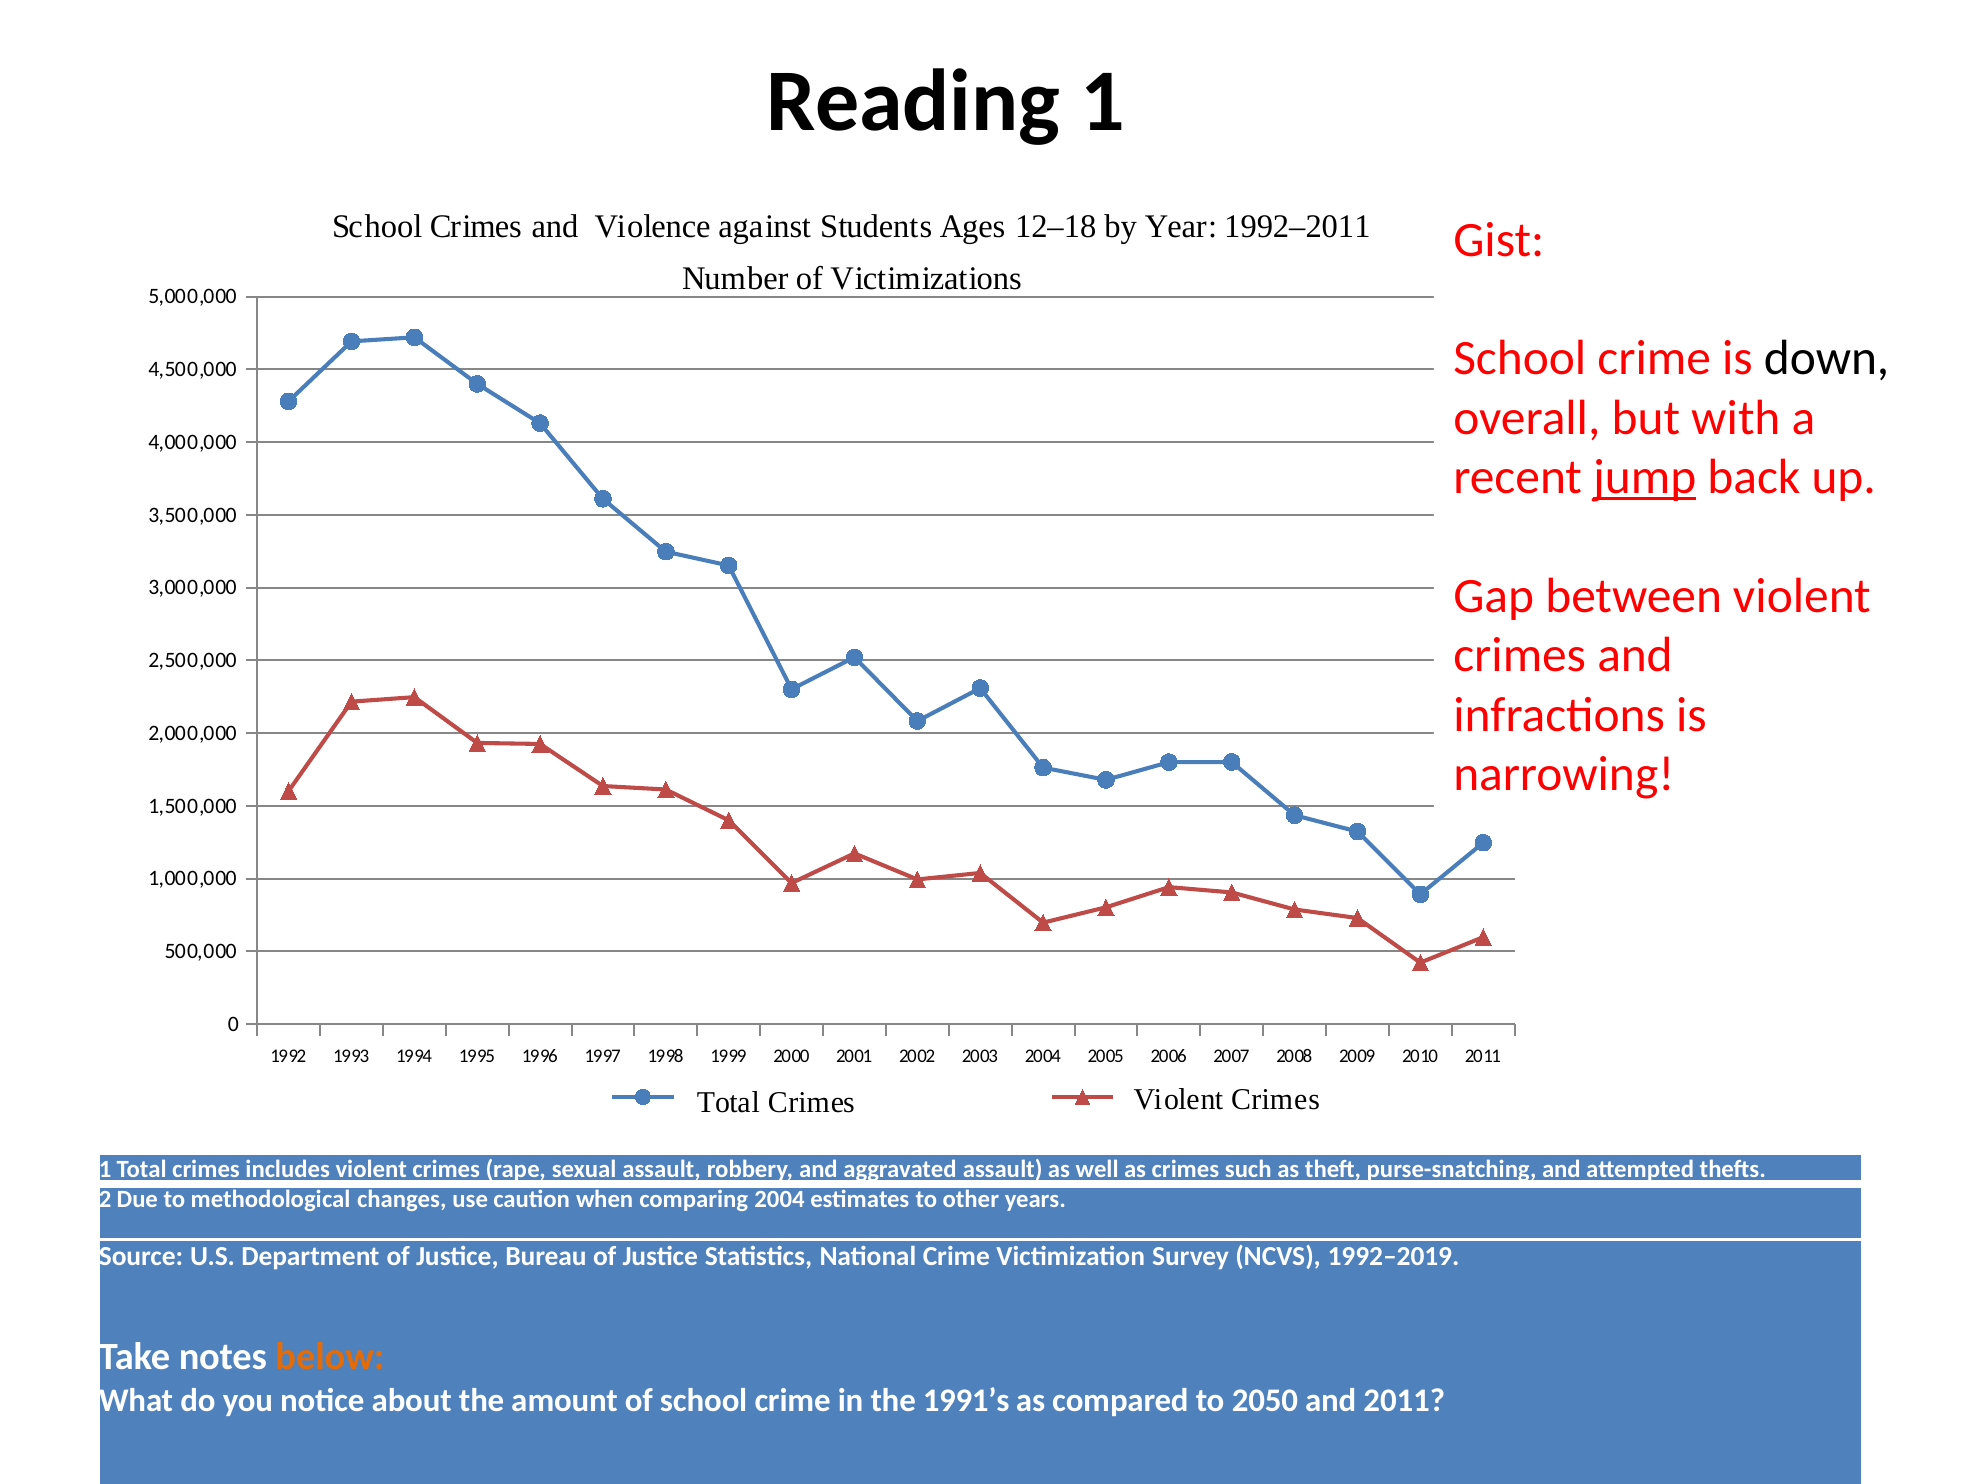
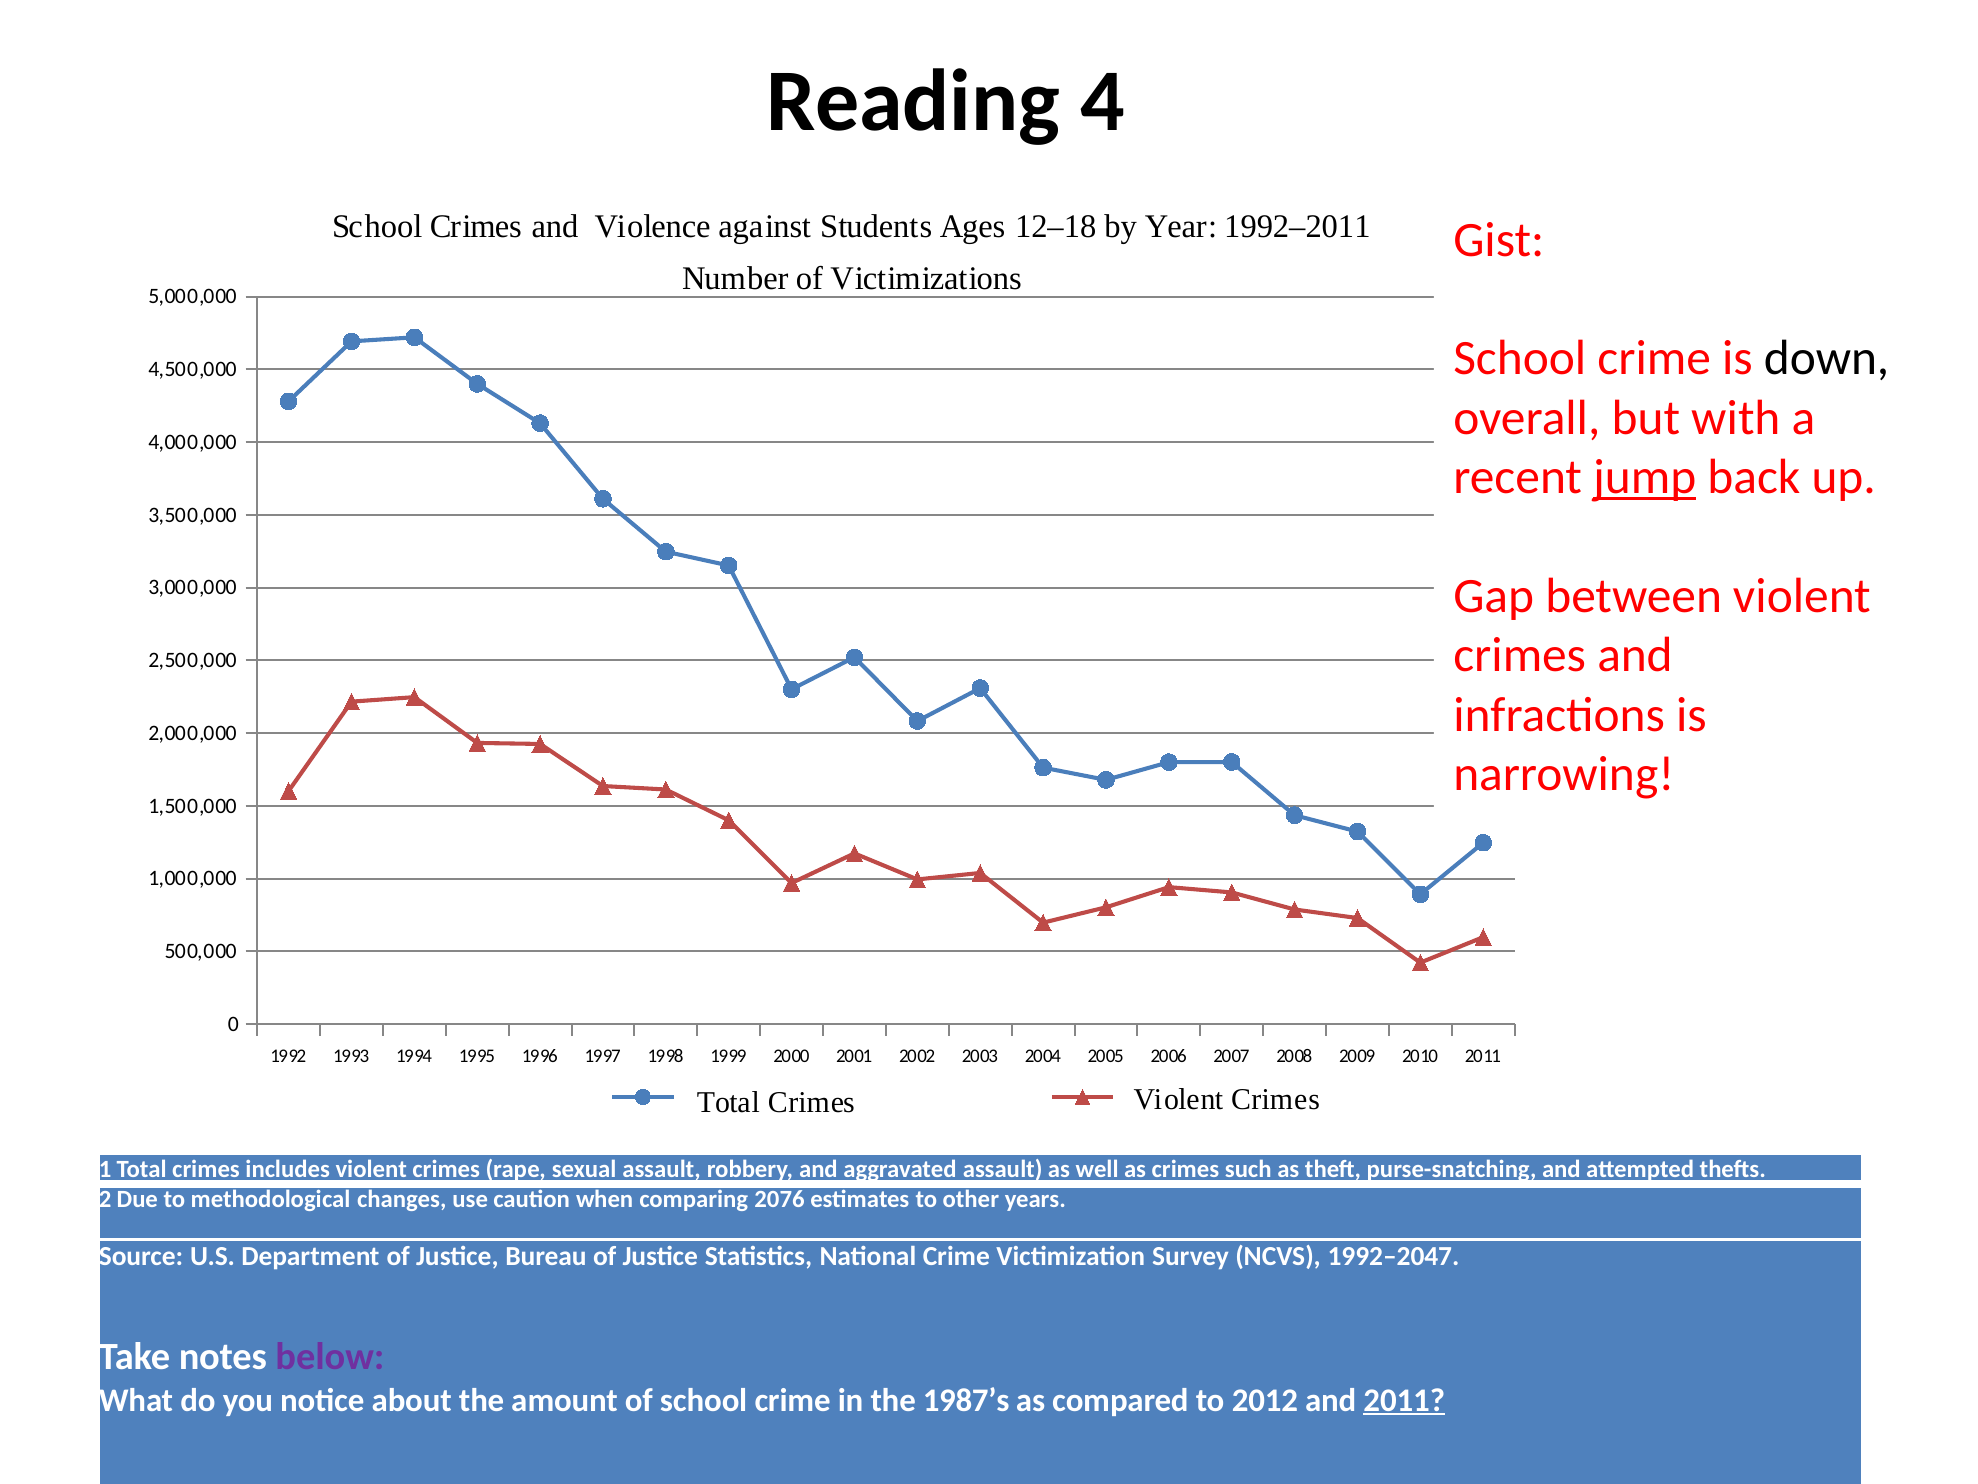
Reading 1: 1 -> 4
comparing 2004: 2004 -> 2076
1992–2019: 1992–2019 -> 1992–2047
below colour: orange -> purple
1991’s: 1991’s -> 1987’s
2050: 2050 -> 2012
2011 at (1404, 1400) underline: none -> present
